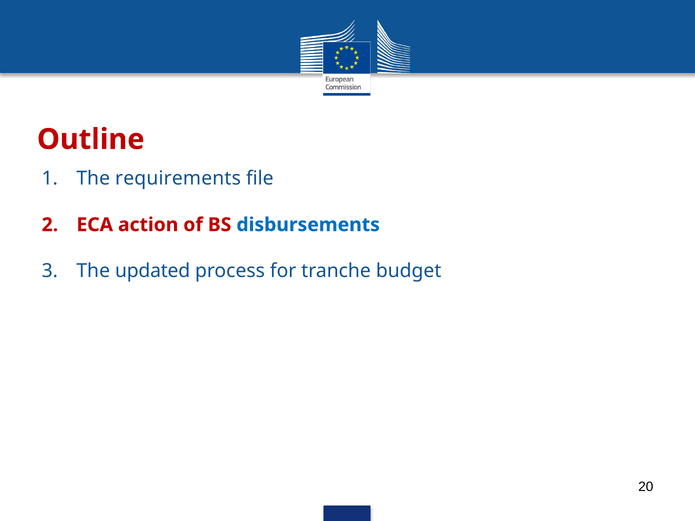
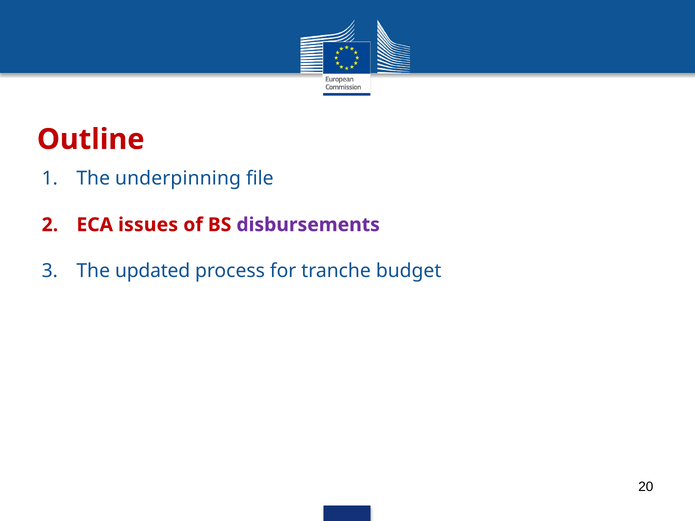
requirements: requirements -> underpinning
action: action -> issues
disbursements colour: blue -> purple
